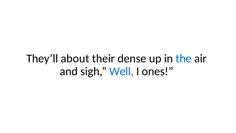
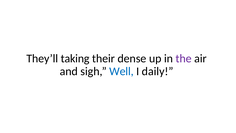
about: about -> taking
the colour: blue -> purple
ones: ones -> daily
